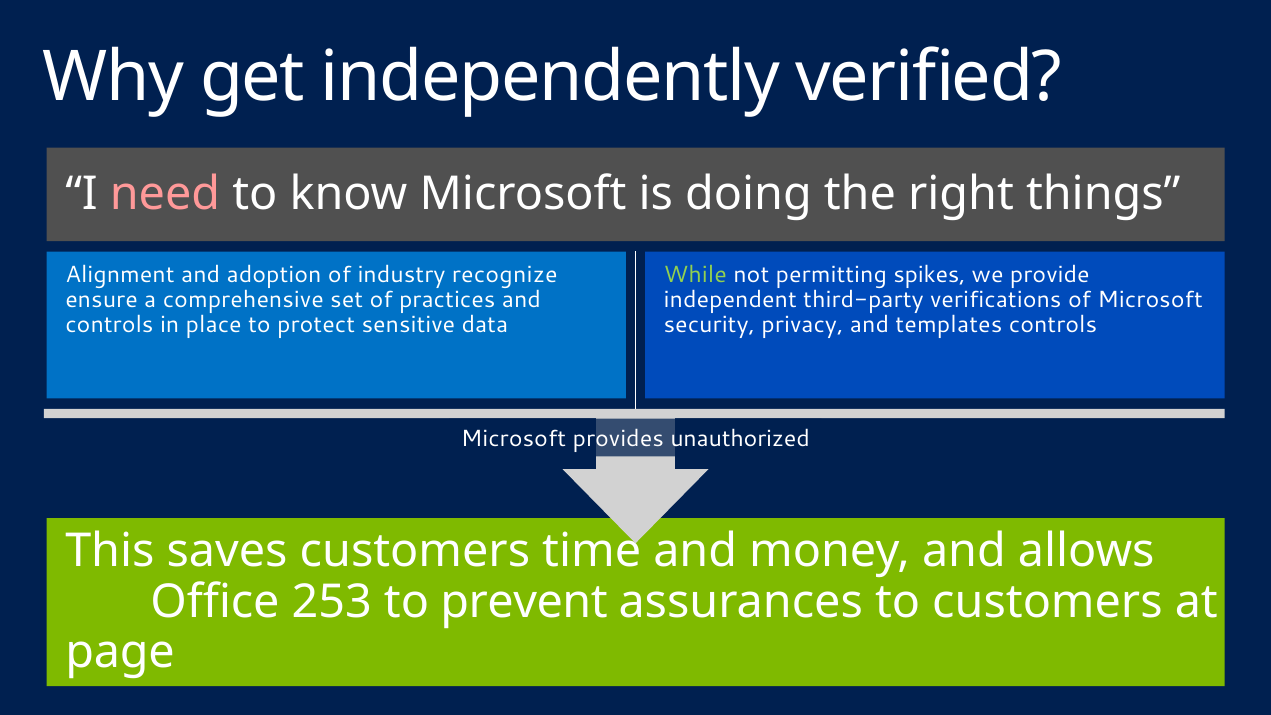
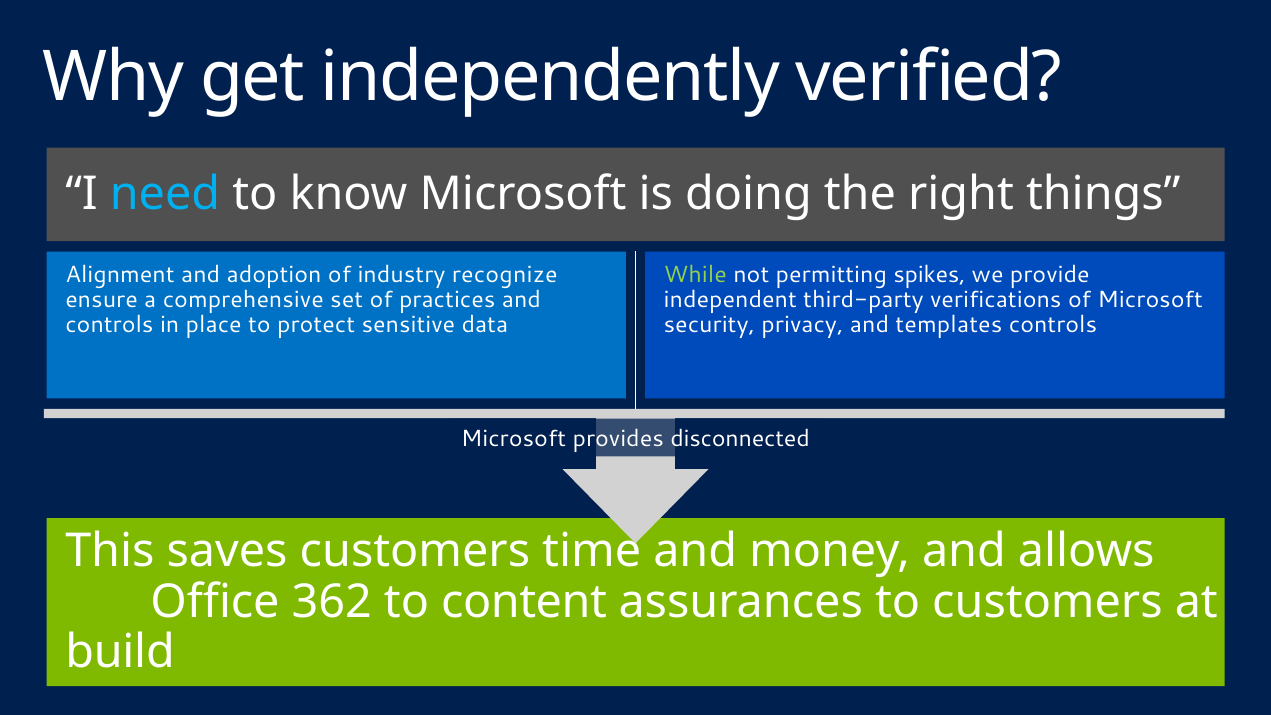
need colour: pink -> light blue
unauthorized: unauthorized -> disconnected
253: 253 -> 362
prevent: prevent -> content
page: page -> build
